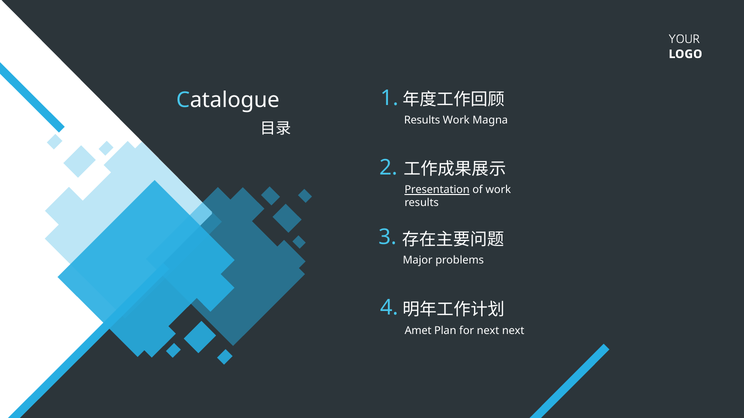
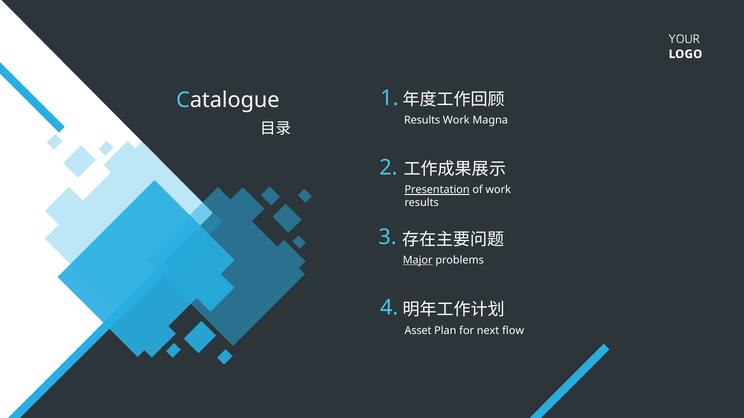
Major underline: none -> present
Amet: Amet -> Asset
next next: next -> flow
